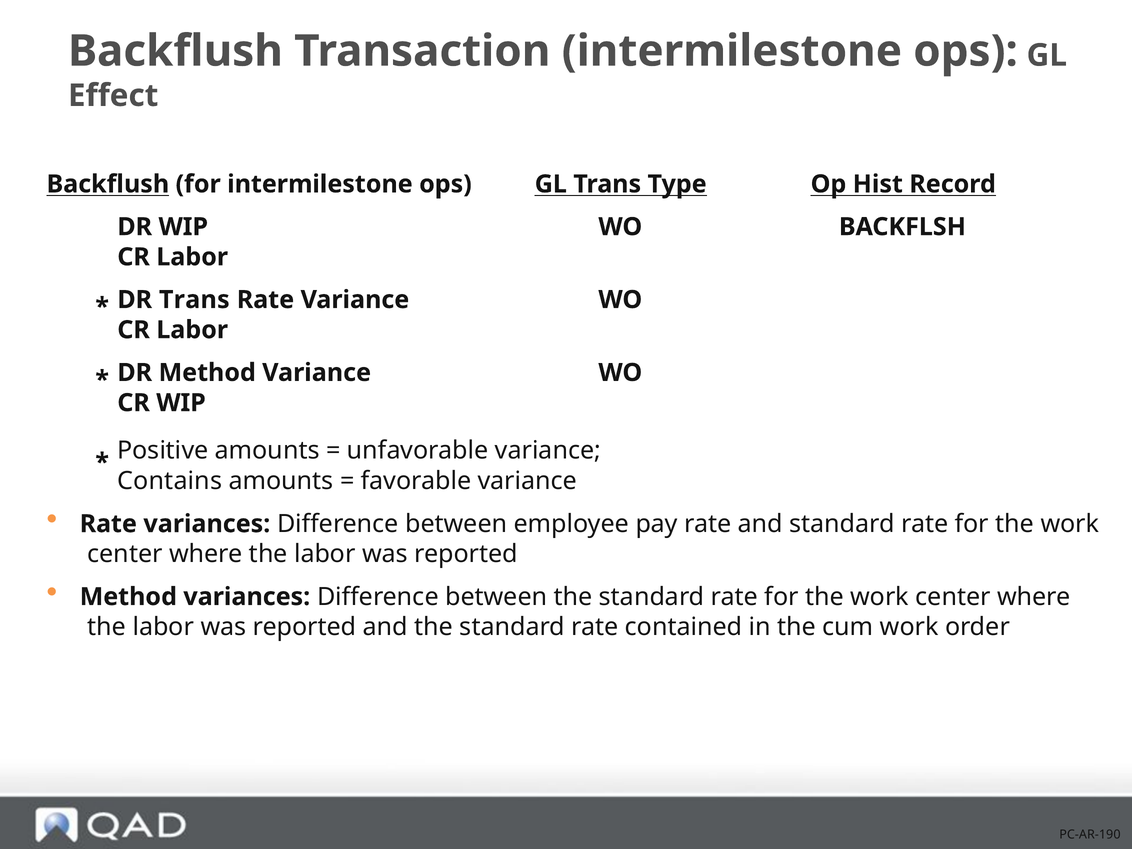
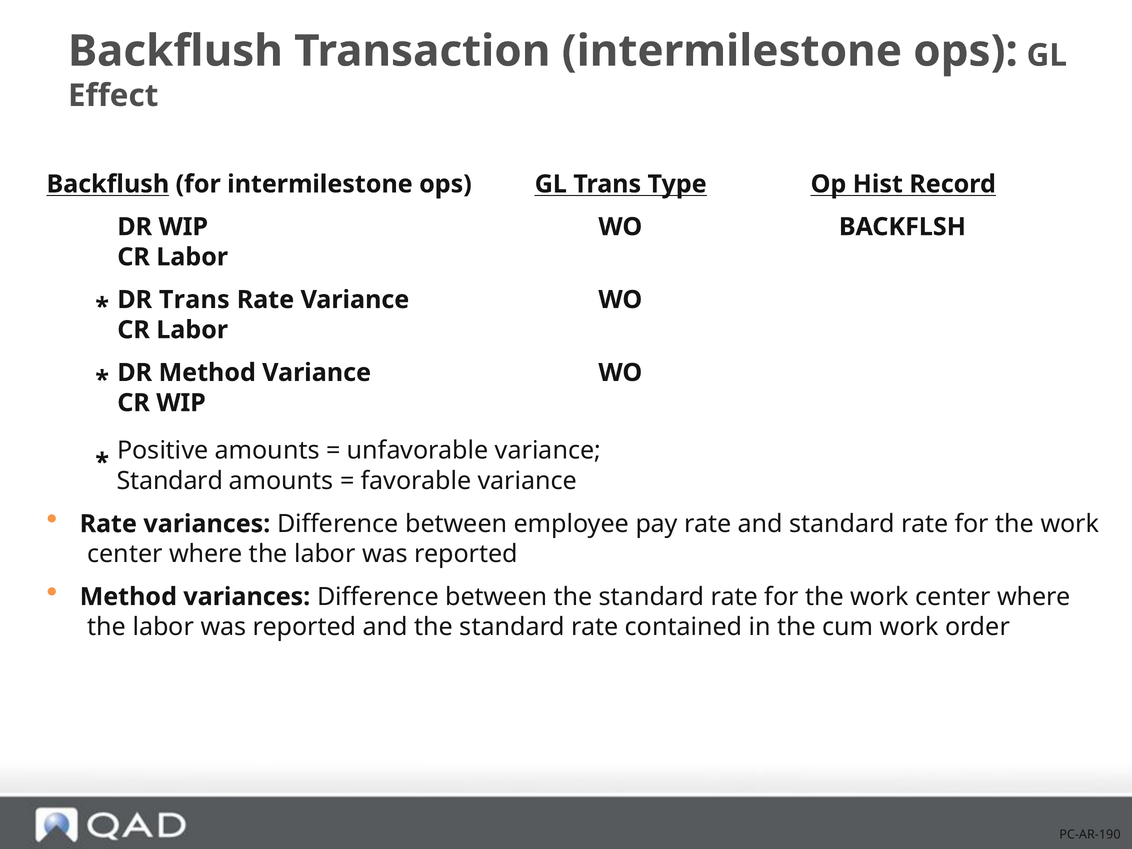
Contains at (170, 481): Contains -> Standard
